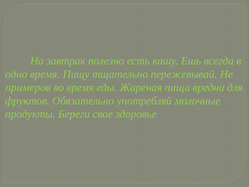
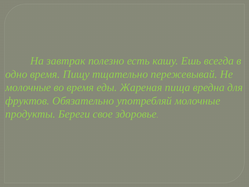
примеров at (28, 87): примеров -> молочные
